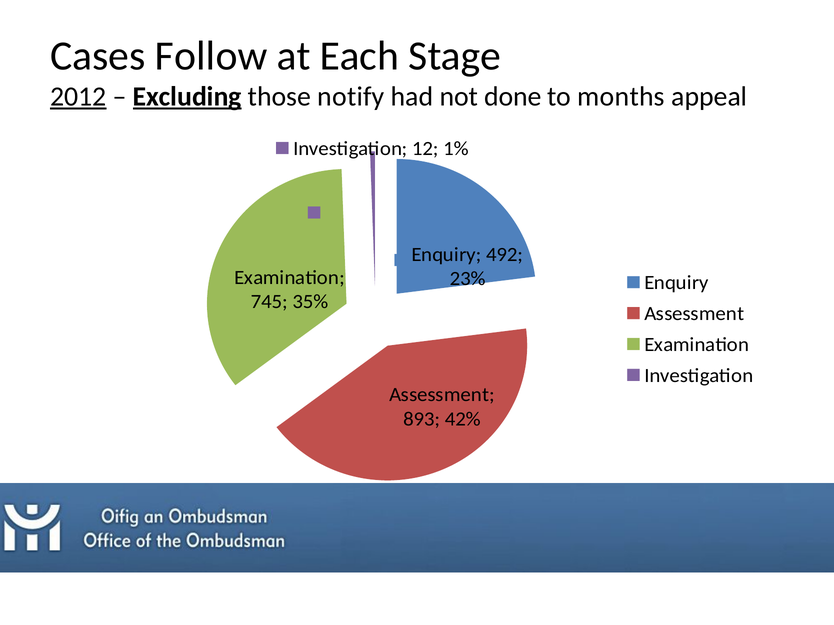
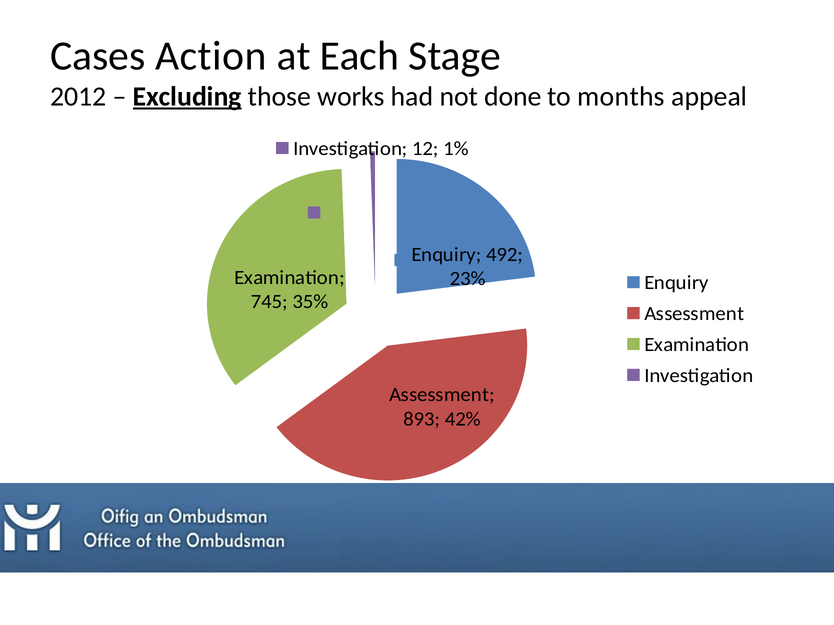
Follow: Follow -> Action
2012 underline: present -> none
notify: notify -> works
